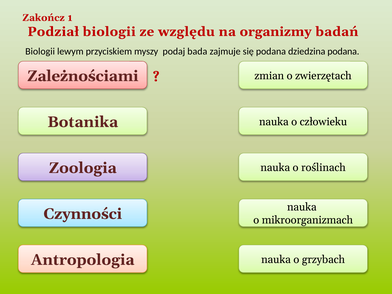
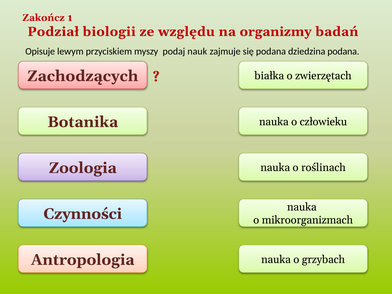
Biologii at (40, 51): Biologii -> Opisuje
bada: bada -> nauk
Zależnościami: Zależnościami -> Zachodzących
zmian: zmian -> białka
